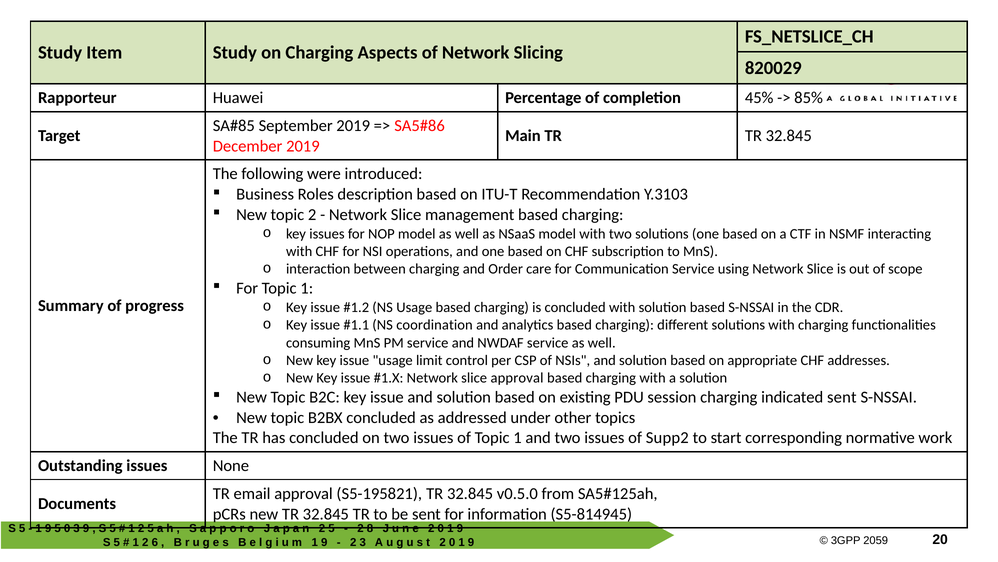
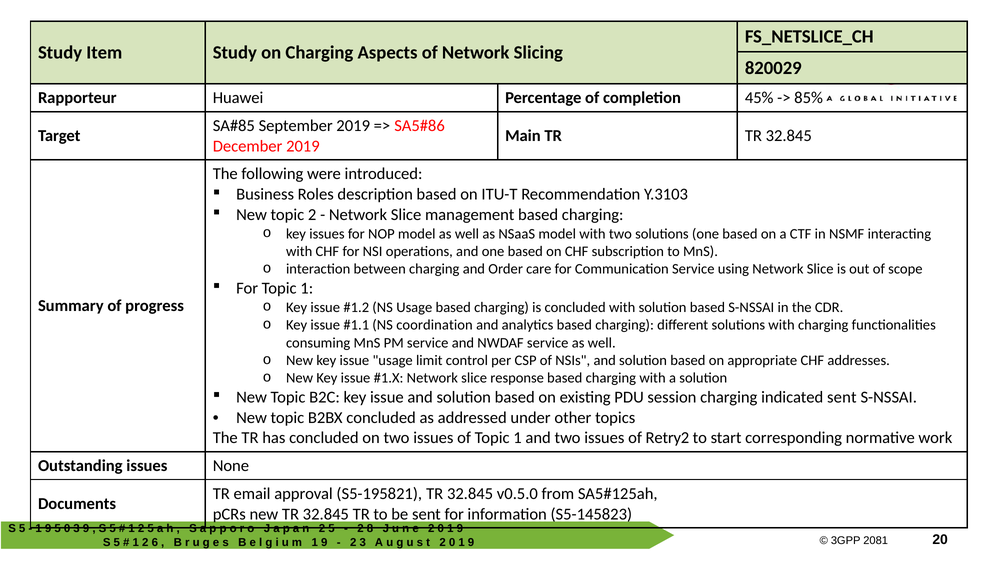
slice approval: approval -> response
Supp2: Supp2 -> Retry2
S5-814945: S5-814945 -> S5-145823
2059: 2059 -> 2081
